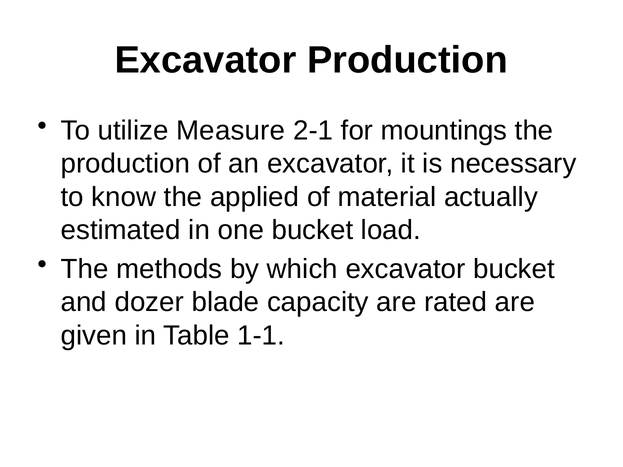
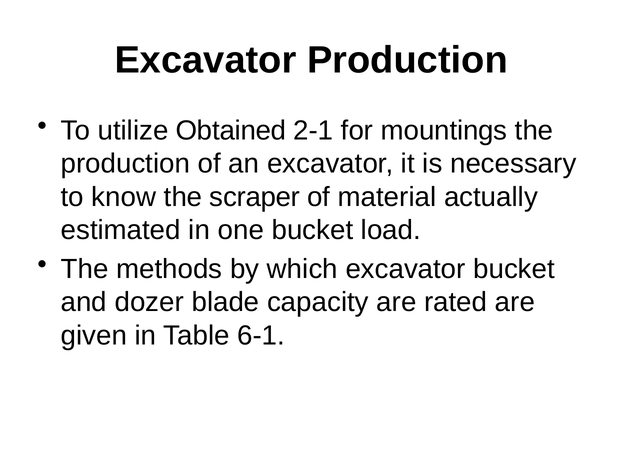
Measure: Measure -> Obtained
applied: applied -> scraper
1-1: 1-1 -> 6-1
